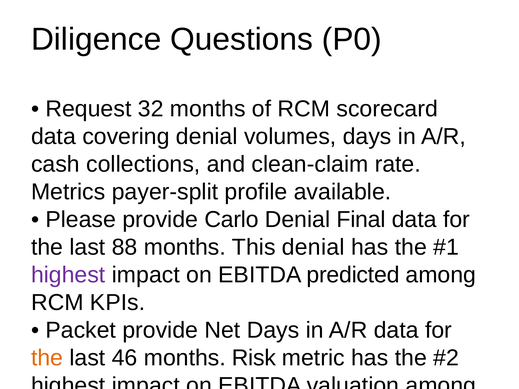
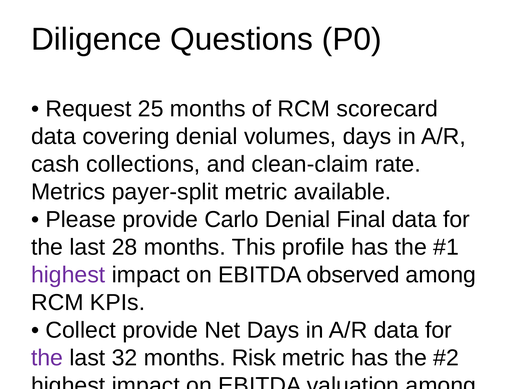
32: 32 -> 25
payer-split profile: profile -> metric
88: 88 -> 28
This denial: denial -> profile
predicted: predicted -> observed
Packet at (81, 330): Packet -> Collect
the at (47, 358) colour: orange -> purple
46: 46 -> 32
